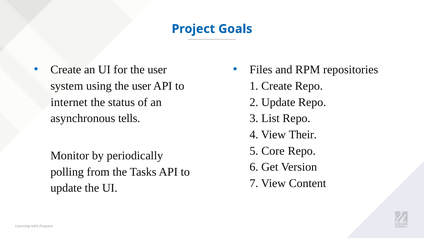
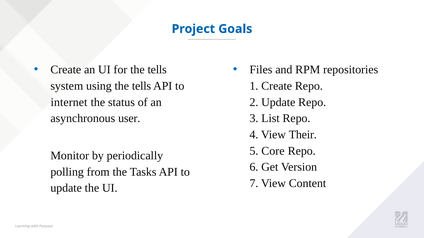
for the user: user -> tells
using the user: user -> tells
tells: tells -> user
